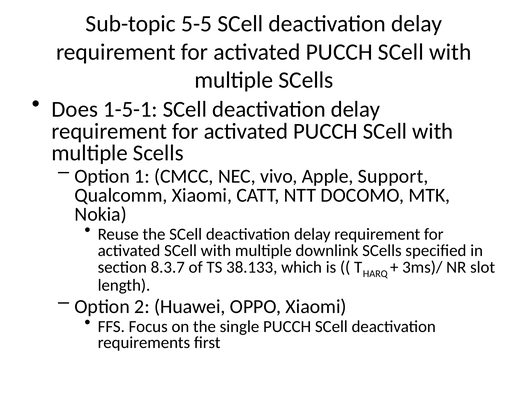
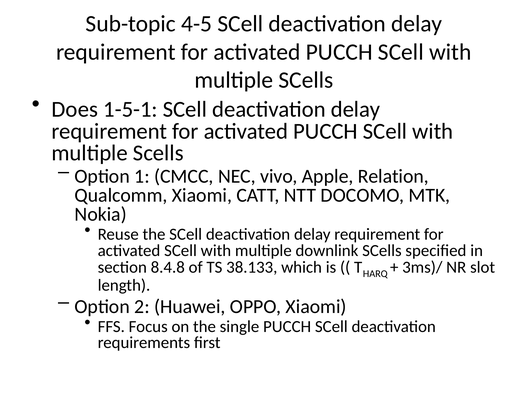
5-5: 5-5 -> 4-5
Support: Support -> Relation
8.3.7: 8.3.7 -> 8.4.8
